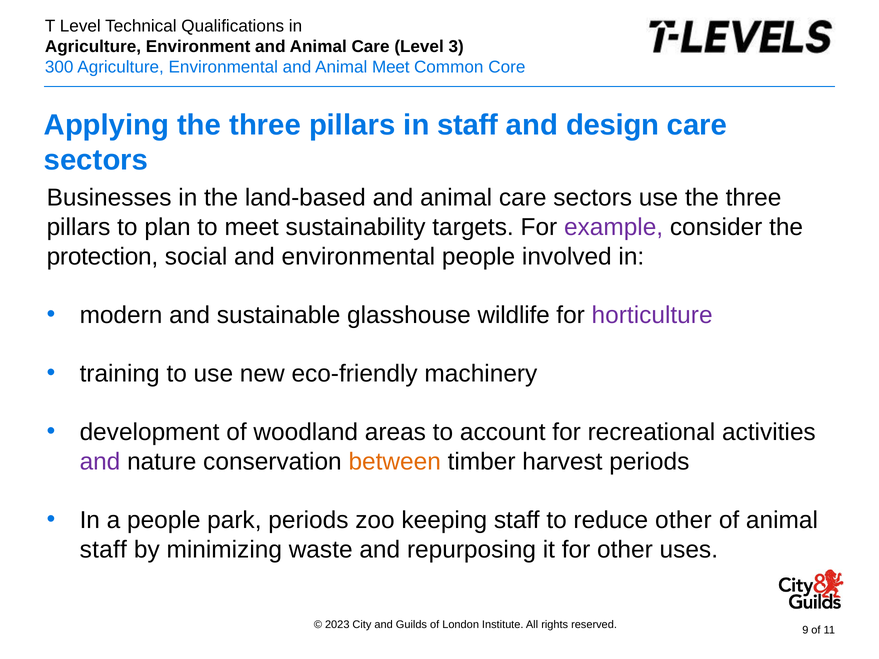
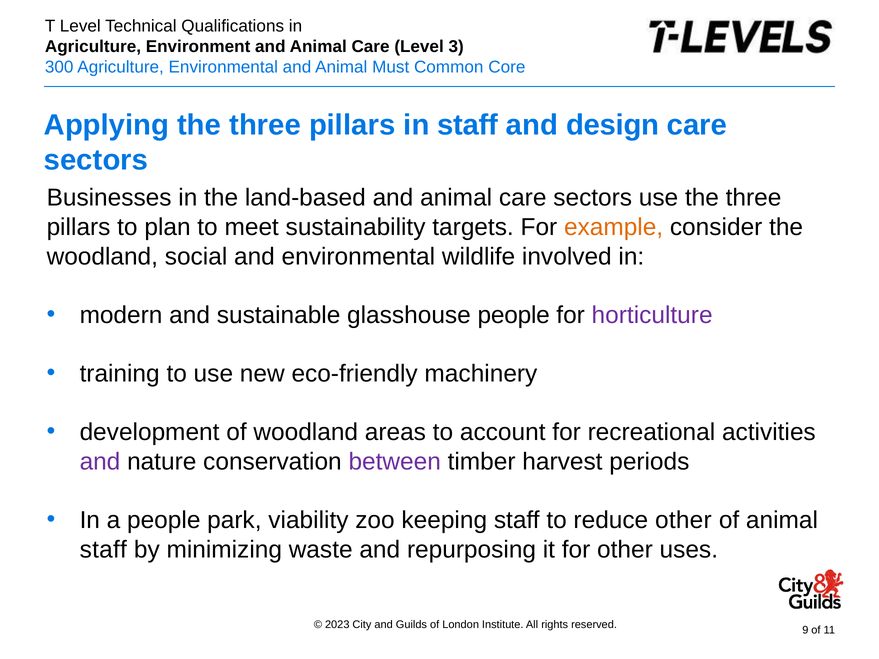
Animal Meet: Meet -> Must
example colour: purple -> orange
protection at (102, 257): protection -> woodland
environmental people: people -> wildlife
glasshouse wildlife: wildlife -> people
between colour: orange -> purple
park periods: periods -> viability
